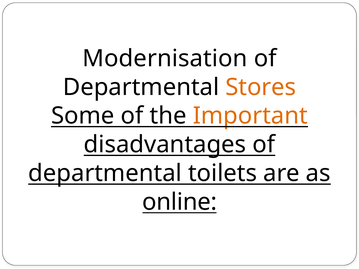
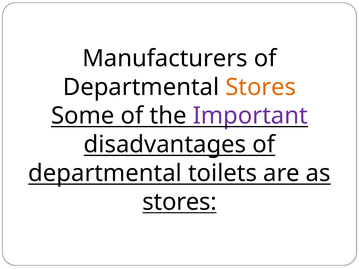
Modernisation: Modernisation -> Manufacturers
Important colour: orange -> purple
online at (180, 202): online -> stores
